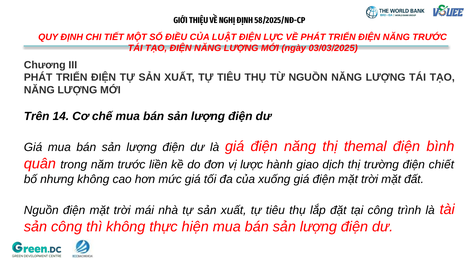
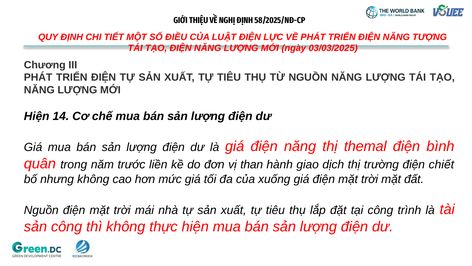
NĂNG TRƯỚC: TRƯỚC -> TƯỢNG
Trên at (37, 116): Trên -> Hiện
lược: lược -> than
